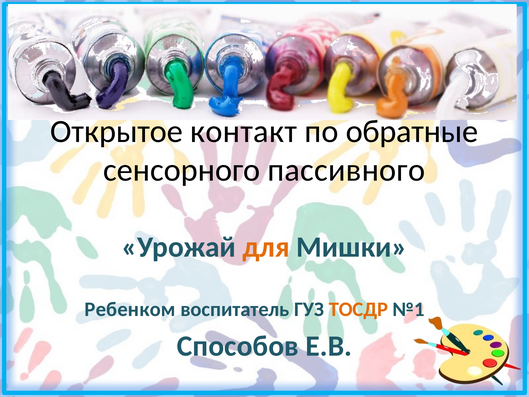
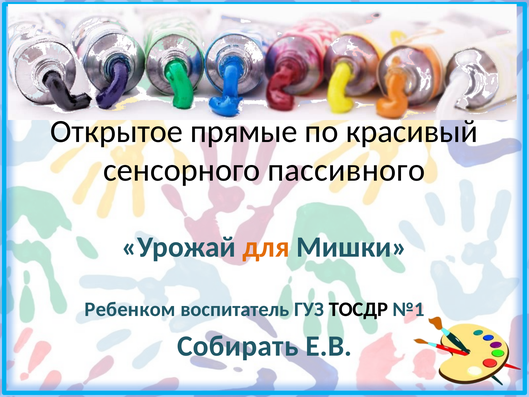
контакт: контакт -> прямые
обратные: обратные -> красивый
ТОСДР colour: orange -> black
Способов: Способов -> Собирать
